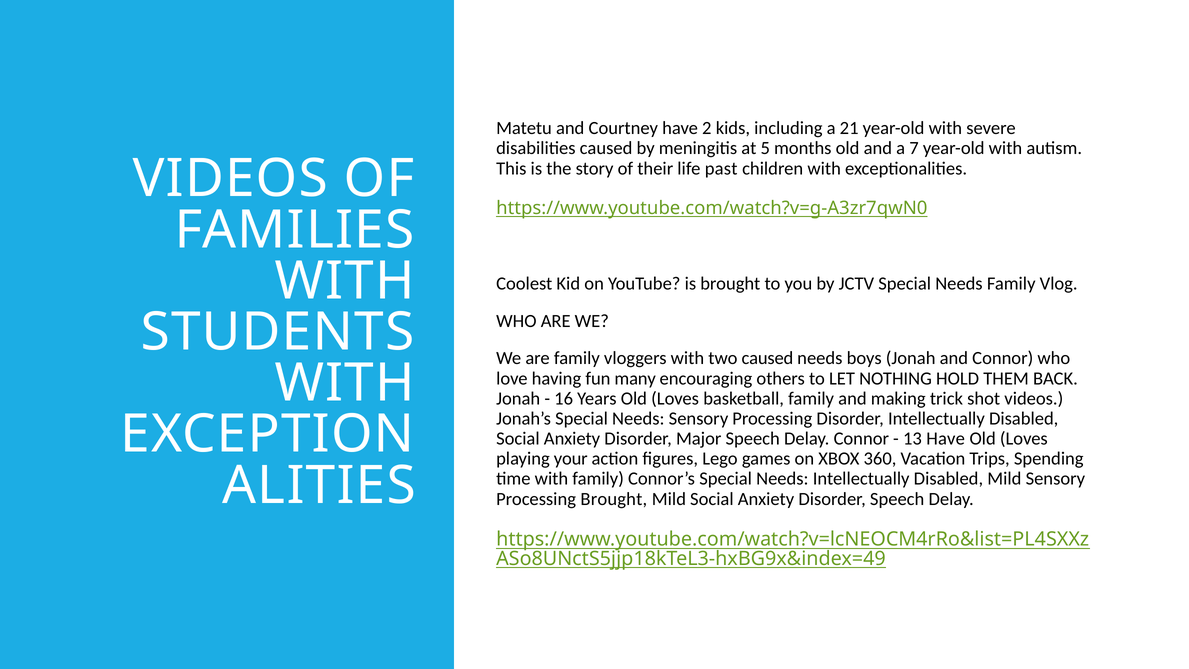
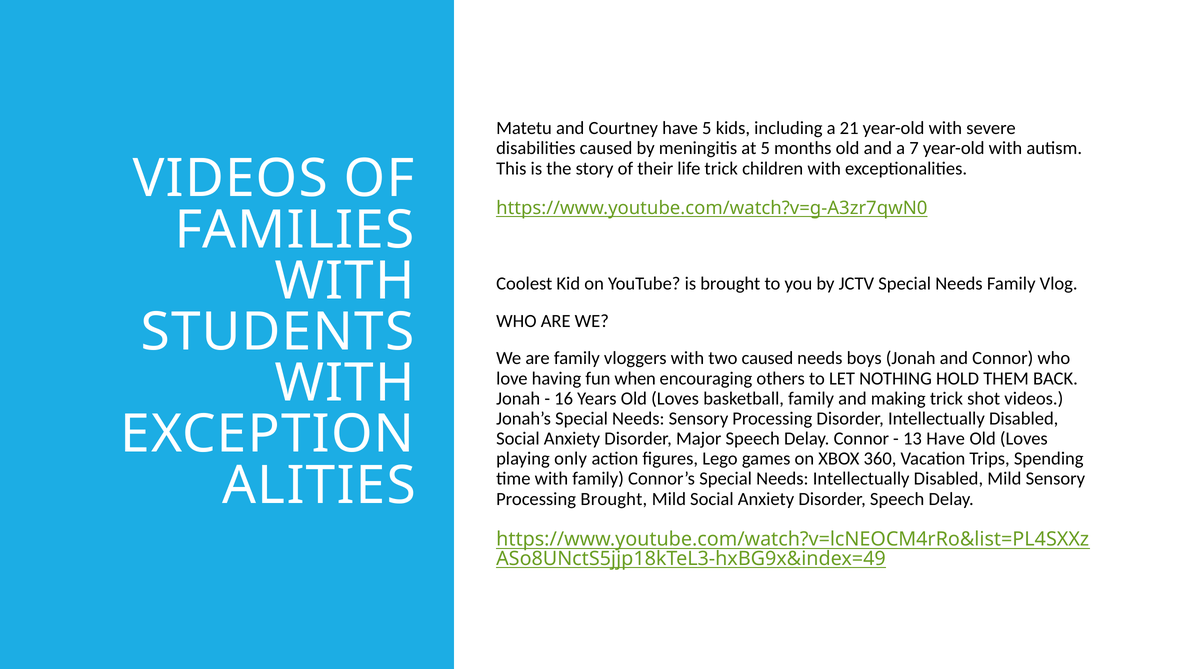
have 2: 2 -> 5
life past: past -> trick
many: many -> when
your: your -> only
